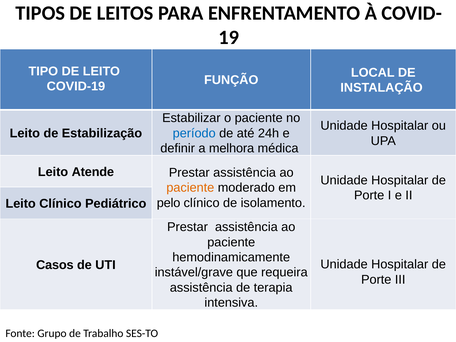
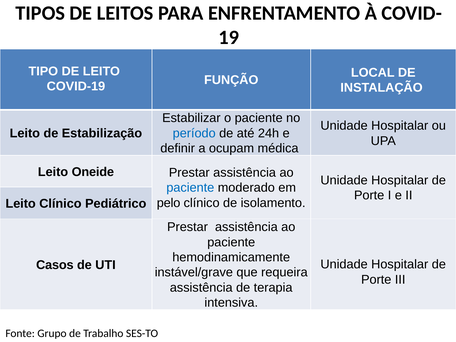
melhora: melhora -> ocupam
Atende: Atende -> Oneide
paciente at (190, 188) colour: orange -> blue
